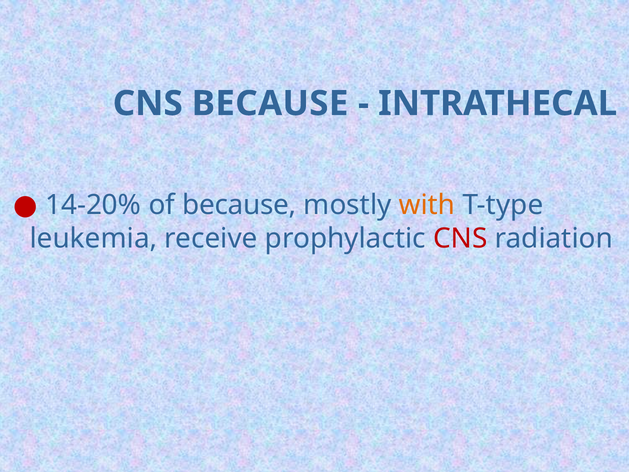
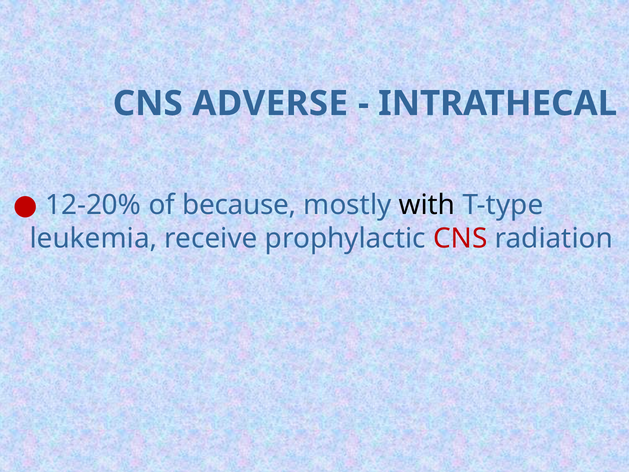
CNS BECAUSE: BECAUSE -> ADVERSE
14-20%: 14-20% -> 12-20%
with colour: orange -> black
